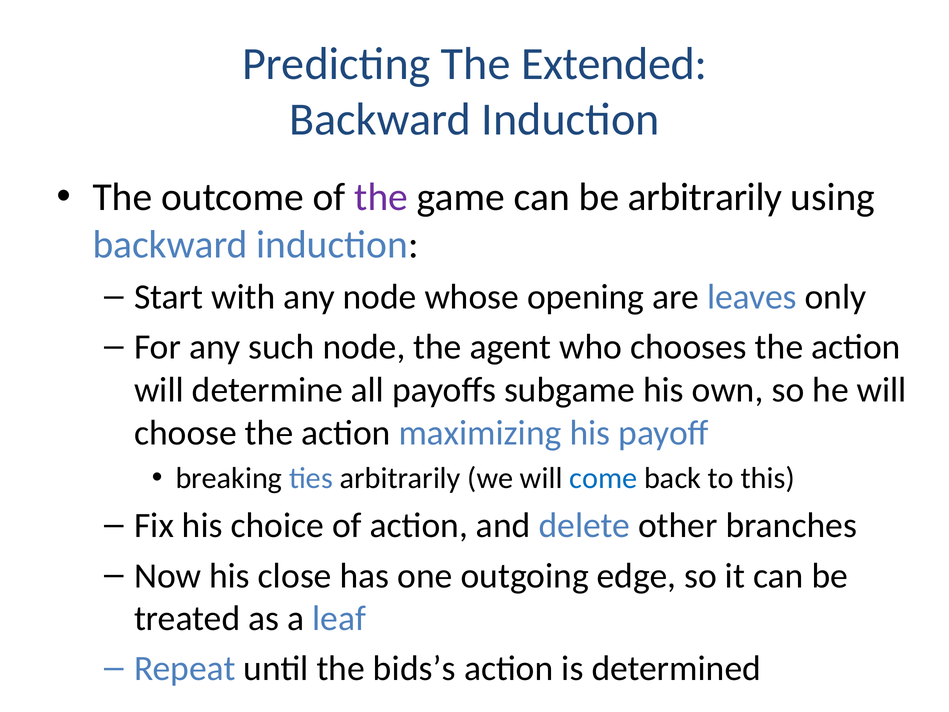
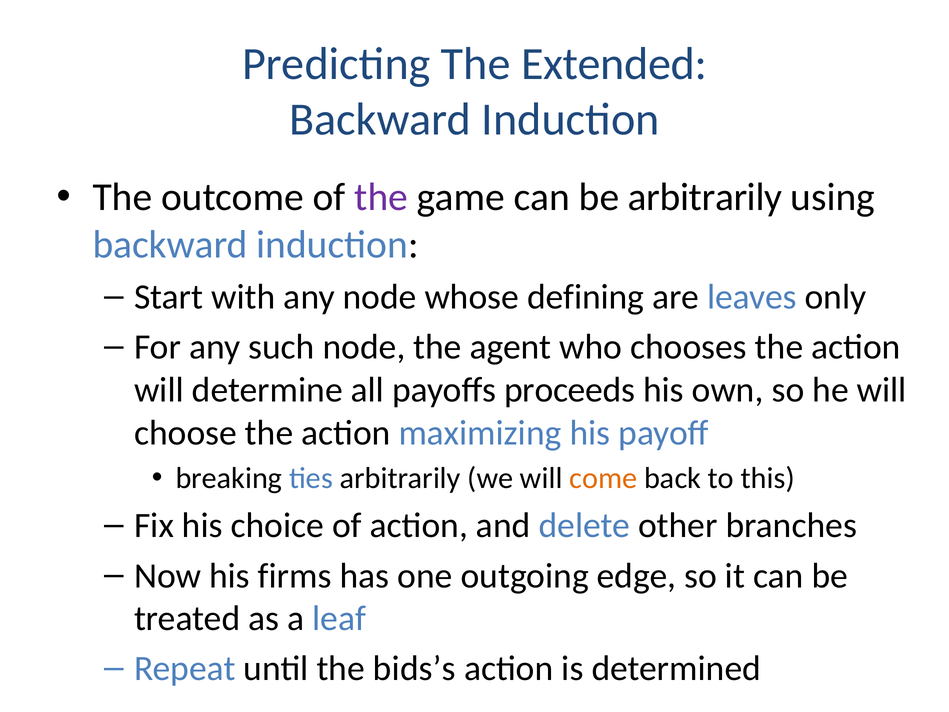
opening: opening -> defining
subgame: subgame -> proceeds
come colour: blue -> orange
close: close -> firms
